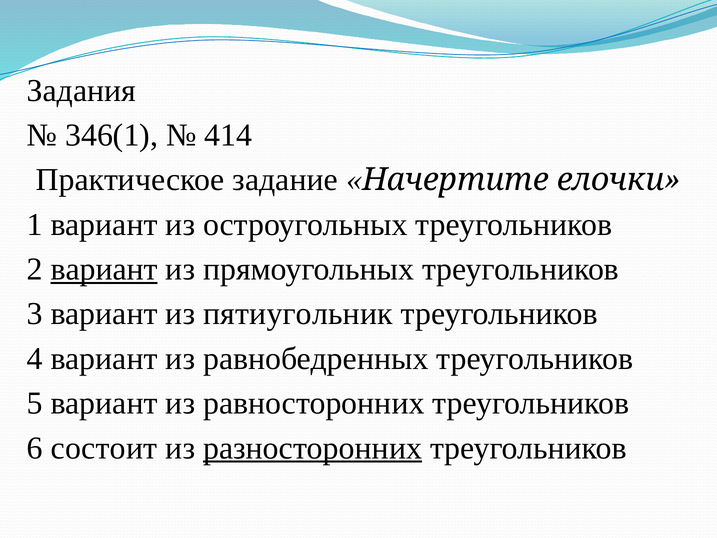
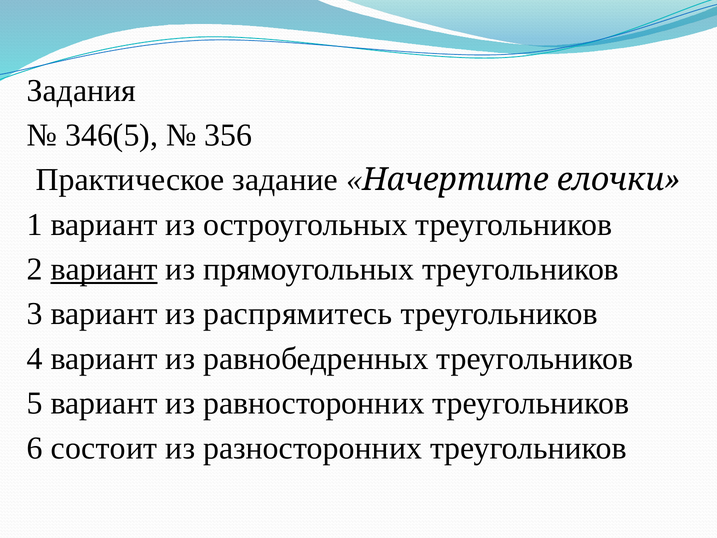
346(1: 346(1 -> 346(5
414: 414 -> 356
пятиугольник: пятиугольник -> распрямитесь
разносторонних underline: present -> none
